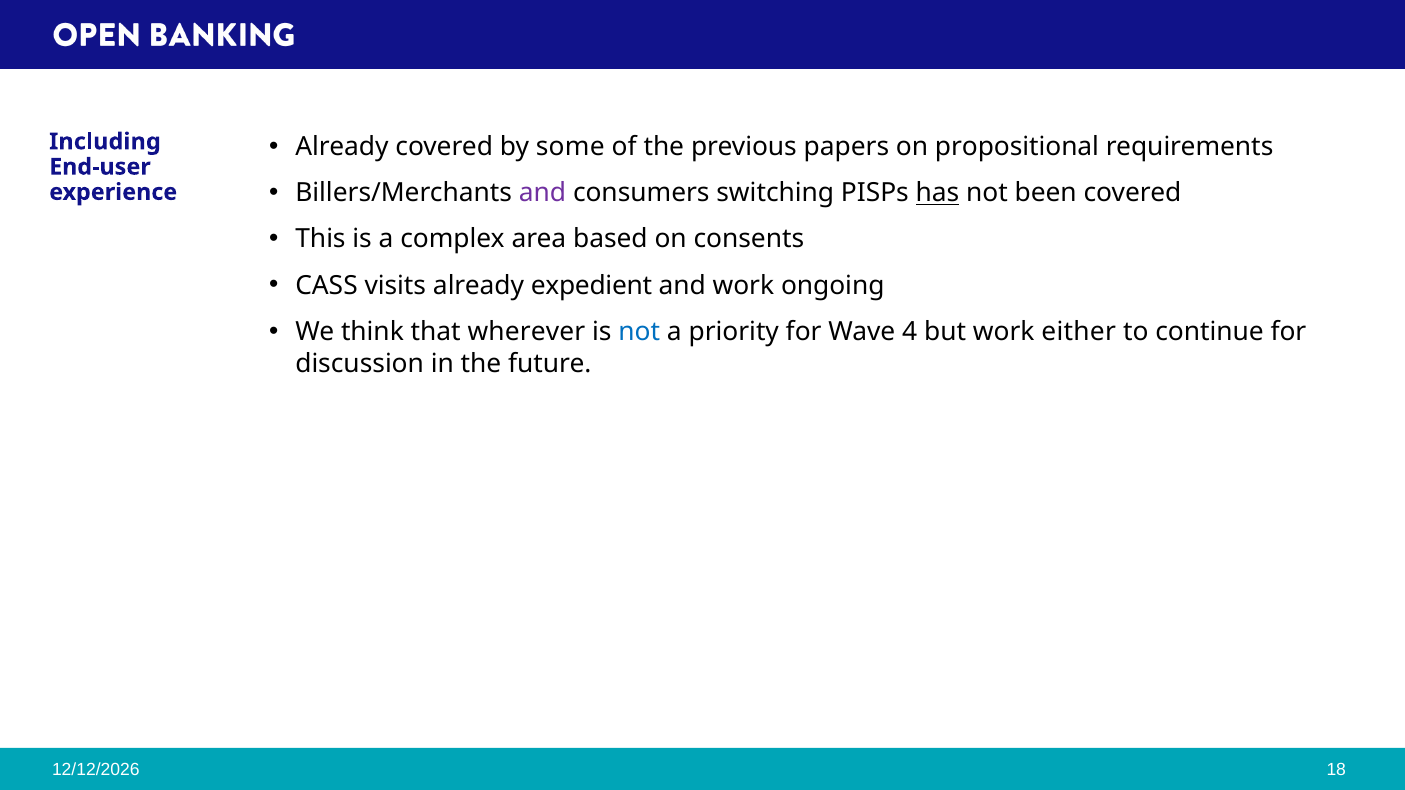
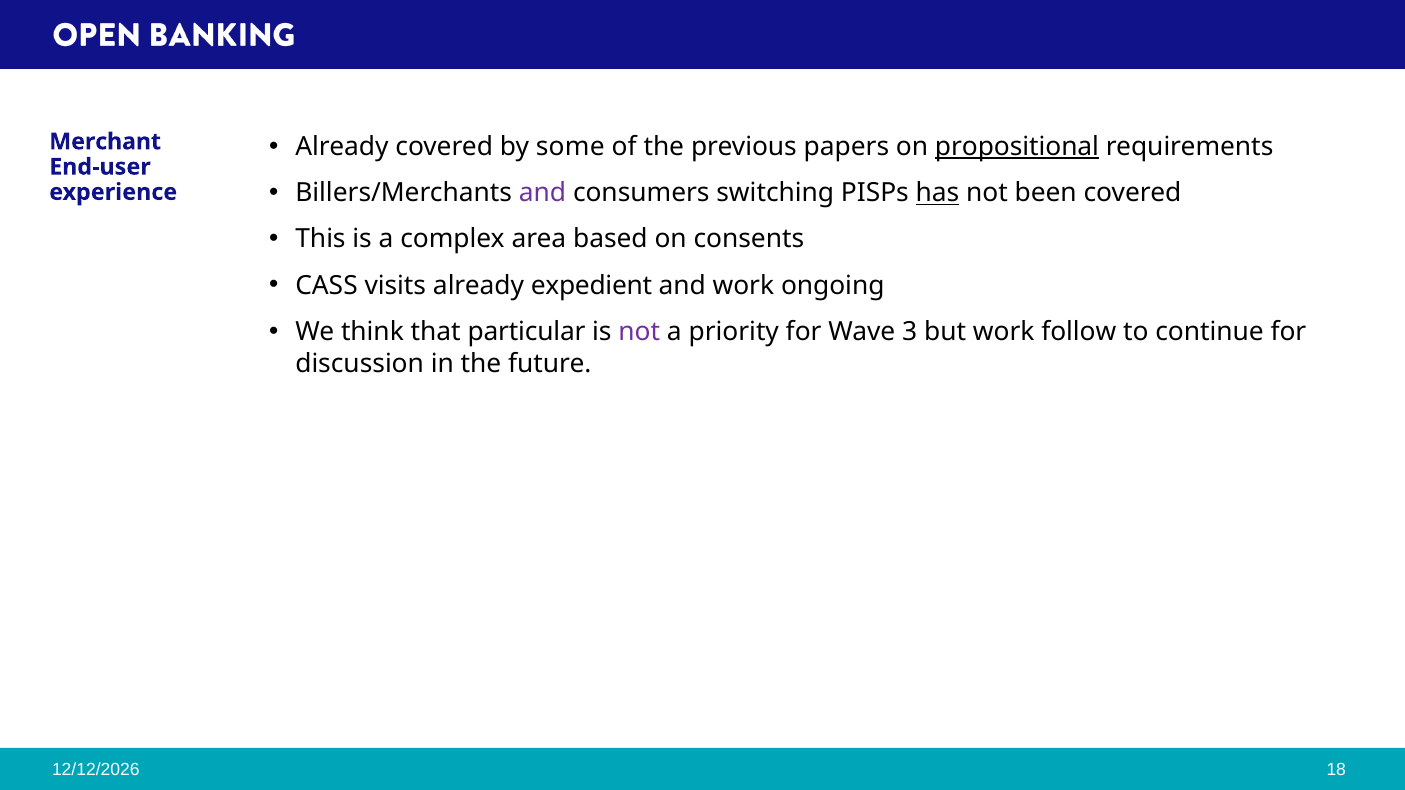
propositional underline: none -> present
Including: Including -> Merchant
wherever: wherever -> particular
not at (639, 332) colour: blue -> purple
4: 4 -> 3
either: either -> follow
